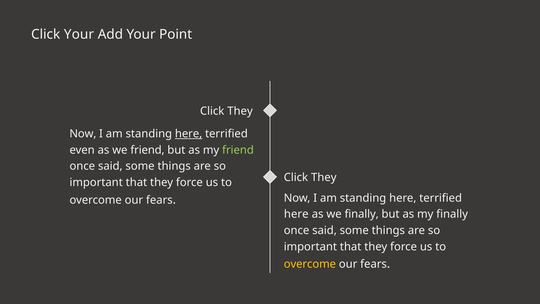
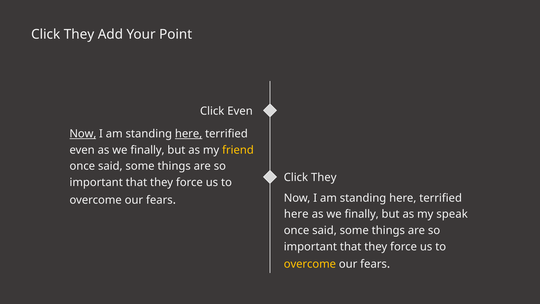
Your at (79, 34): Your -> They
They at (240, 111): They -> Even
Now at (83, 134) underline: none -> present
even as we friend: friend -> finally
friend at (238, 150) colour: light green -> yellow
my finally: finally -> speak
